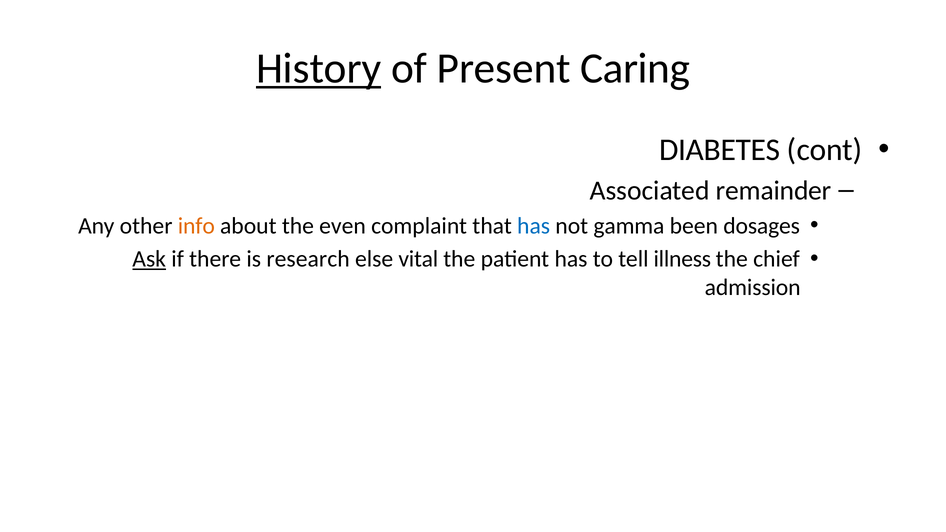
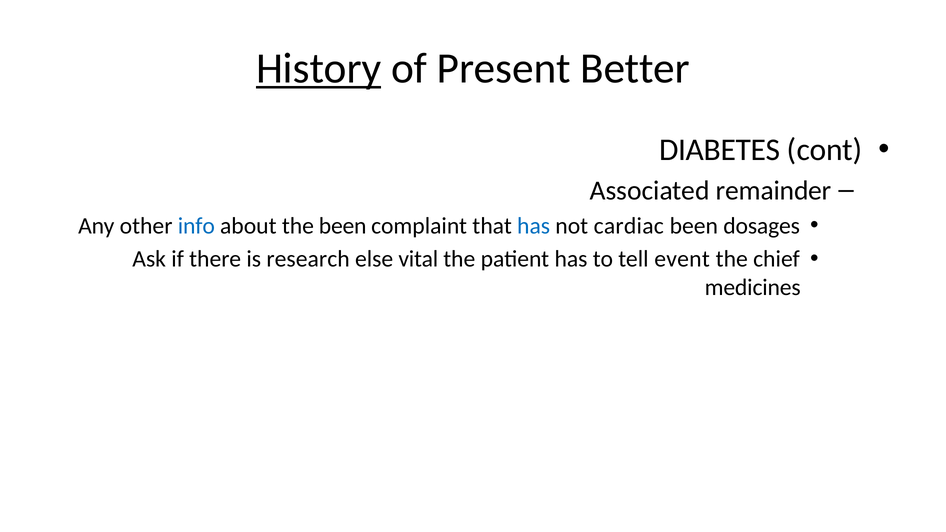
Caring: Caring -> Better
info colour: orange -> blue
the even: even -> been
gamma: gamma -> cardiac
Ask underline: present -> none
illness: illness -> event
admission: admission -> medicines
